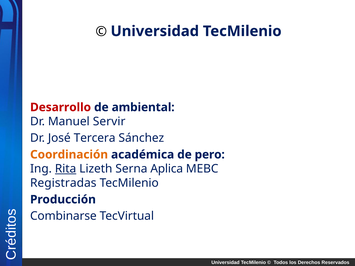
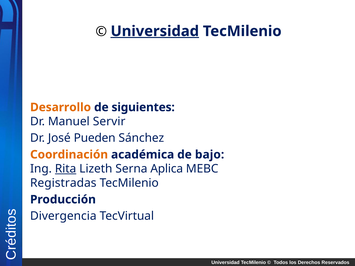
Universidad at (155, 31) underline: none -> present
Desarrollo colour: red -> orange
ambiental: ambiental -> siguientes
Tercera: Tercera -> Pueden
pero: pero -> bajo
Combinarse: Combinarse -> Divergencia
